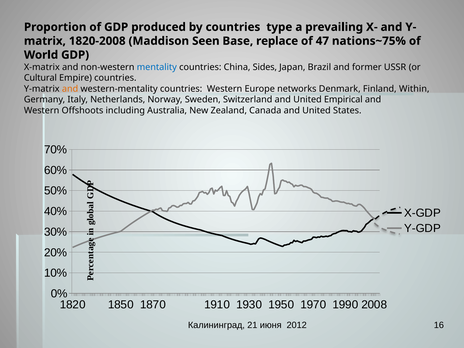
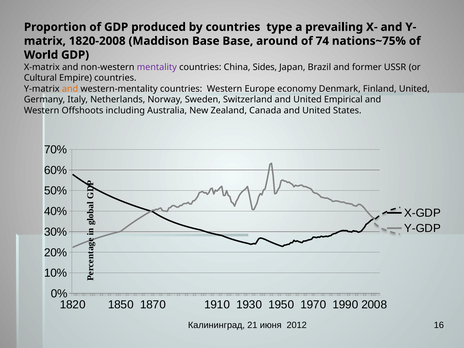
Maddison Seen: Seen -> Base
replace: replace -> around
47: 47 -> 74
mentality colour: blue -> purple
networks: networks -> economy
Finland Within: Within -> United
